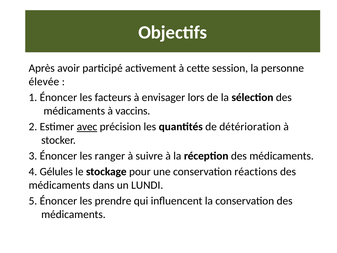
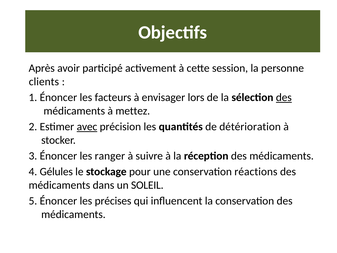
élevée: élevée -> clients
des at (284, 97) underline: none -> present
vaccins: vaccins -> mettez
LUNDI: LUNDI -> SOLEIL
prendre: prendre -> précises
